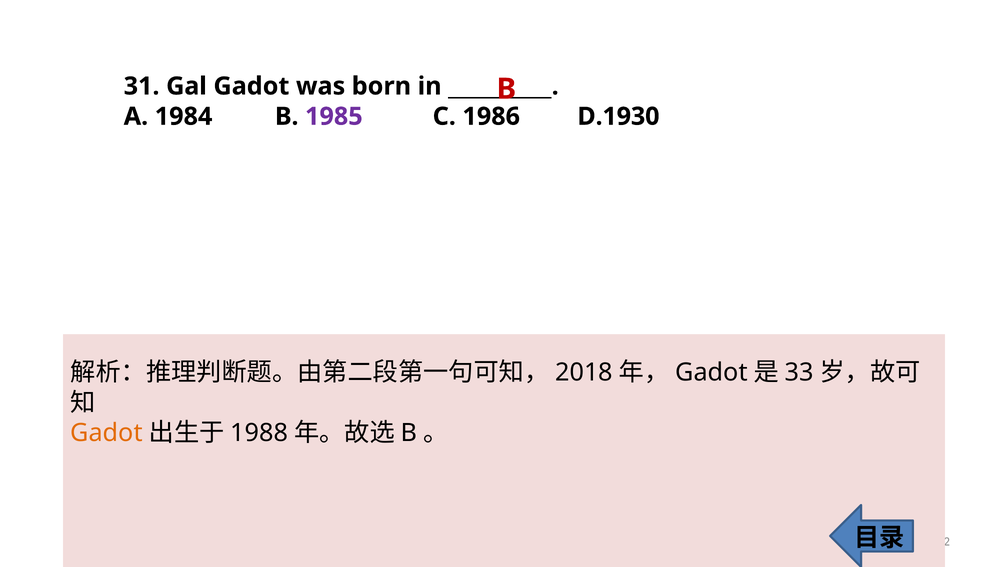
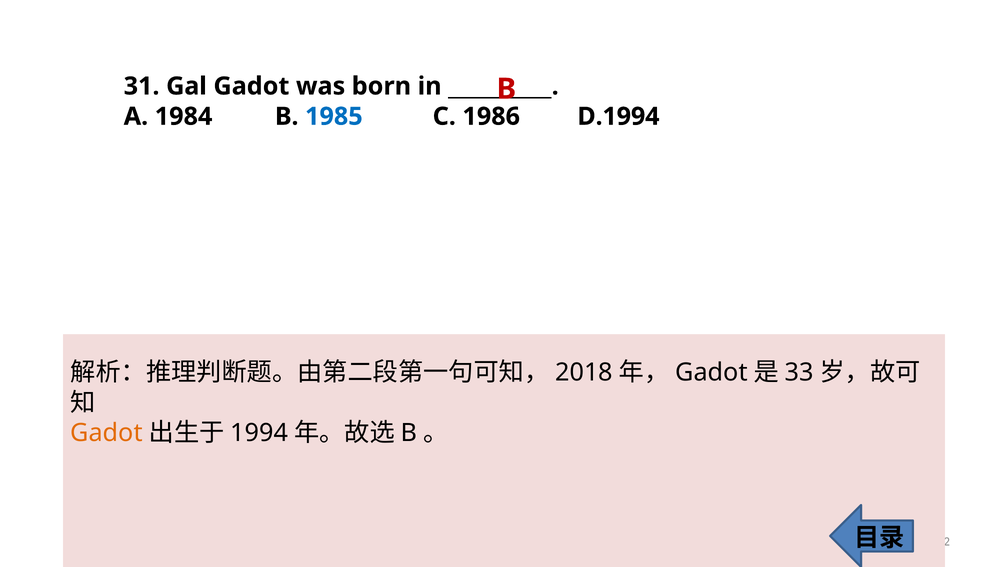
1985 colour: purple -> blue
D.1930: D.1930 -> D.1994
1988: 1988 -> 1994
